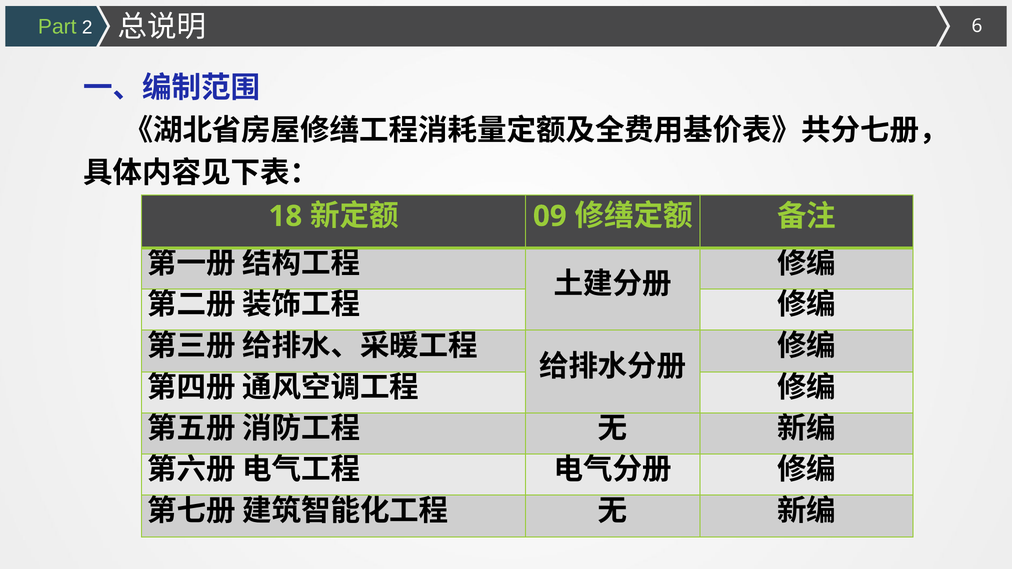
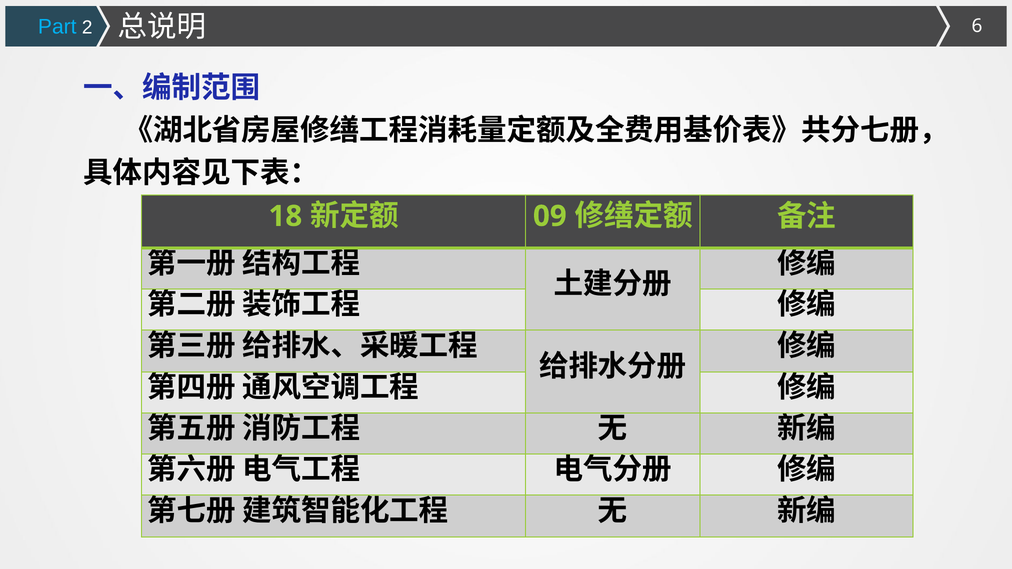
Part colour: light green -> light blue
